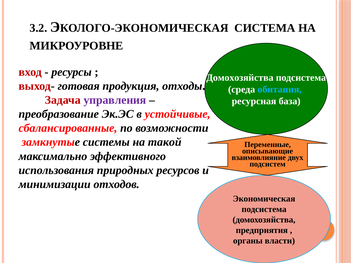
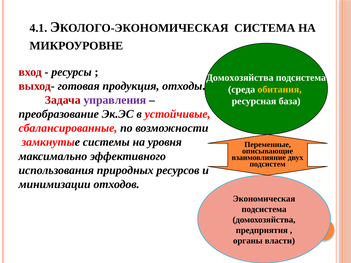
3.2: 3.2 -> 4.1
обитания colour: light blue -> yellow
такой: такой -> уровня
